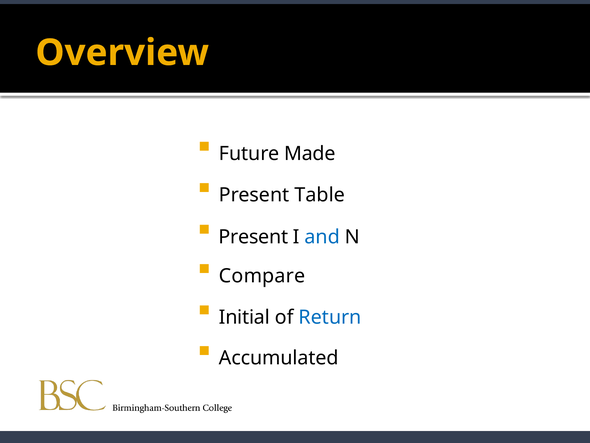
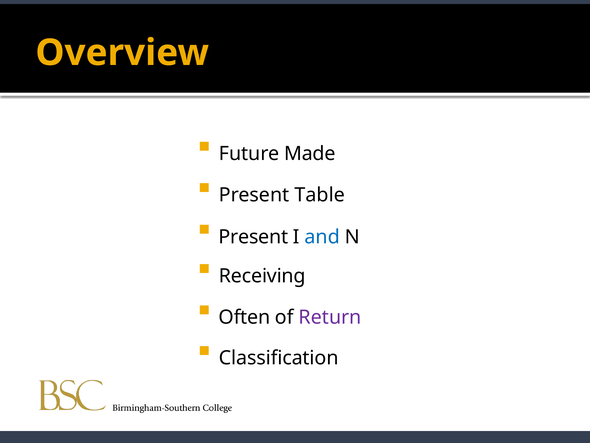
Compare: Compare -> Receiving
Initial: Initial -> Often
Return colour: blue -> purple
Accumulated: Accumulated -> Classification
